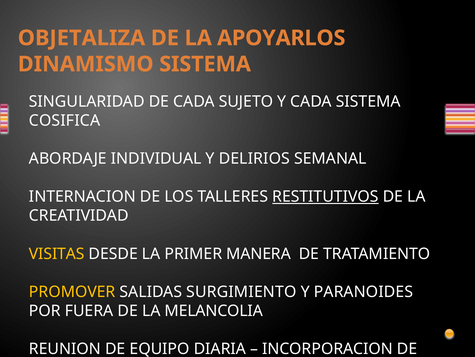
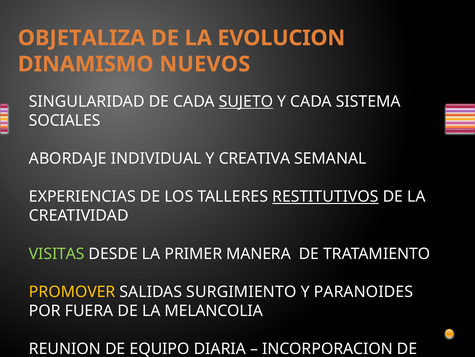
APOYARLOS: APOYARLOS -> EVOLUCION
DINAMISMO SISTEMA: SISTEMA -> NUEVOS
SUJETO underline: none -> present
COSIFICA: COSIFICA -> SOCIALES
DELIRIOS: DELIRIOS -> CREATIVA
INTERNACION: INTERNACION -> EXPERIENCIAS
VISITAS colour: yellow -> light green
